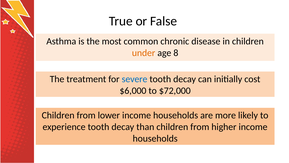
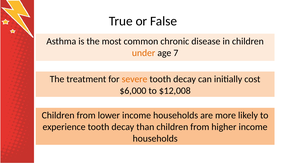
8: 8 -> 7
severe colour: blue -> orange
$72,000: $72,000 -> $12,008
